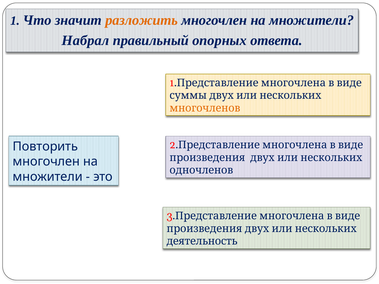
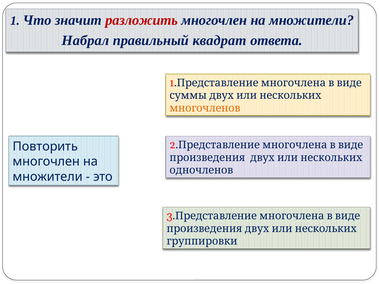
разложить colour: orange -> red
опорных: опорных -> квадрат
деятельность: деятельность -> группировки
